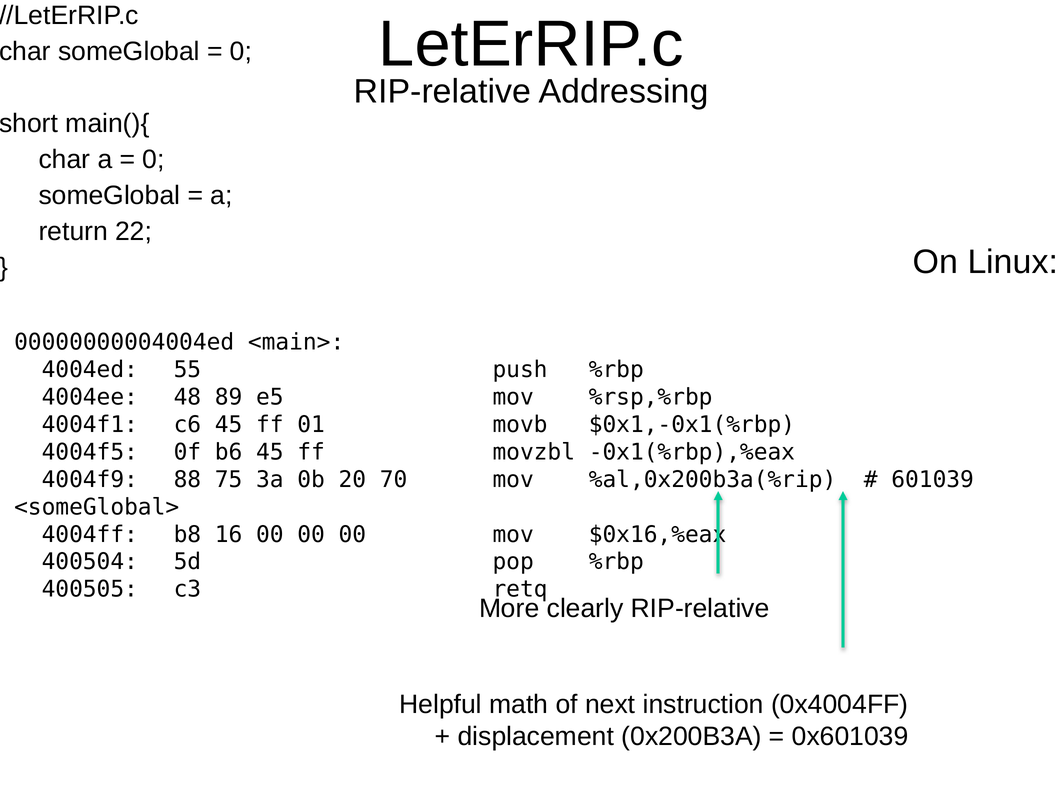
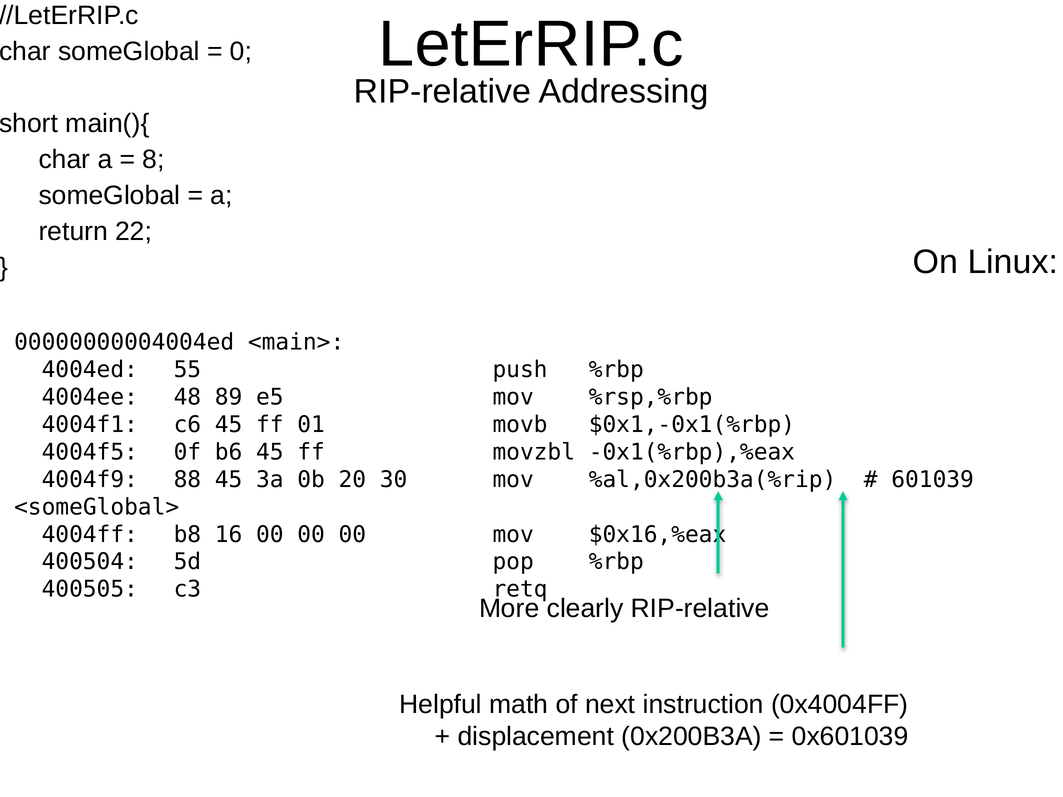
0 at (154, 160): 0 -> 8
88 75: 75 -> 45
70: 70 -> 30
